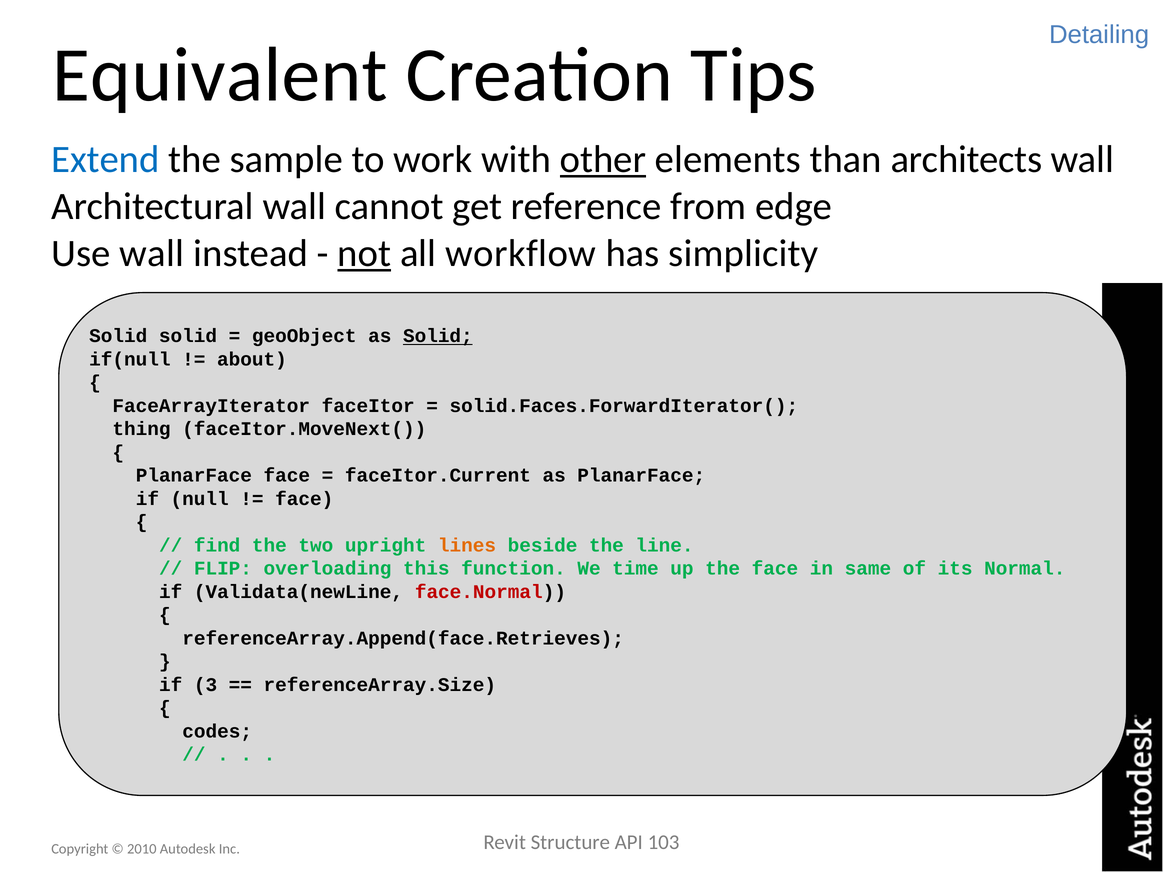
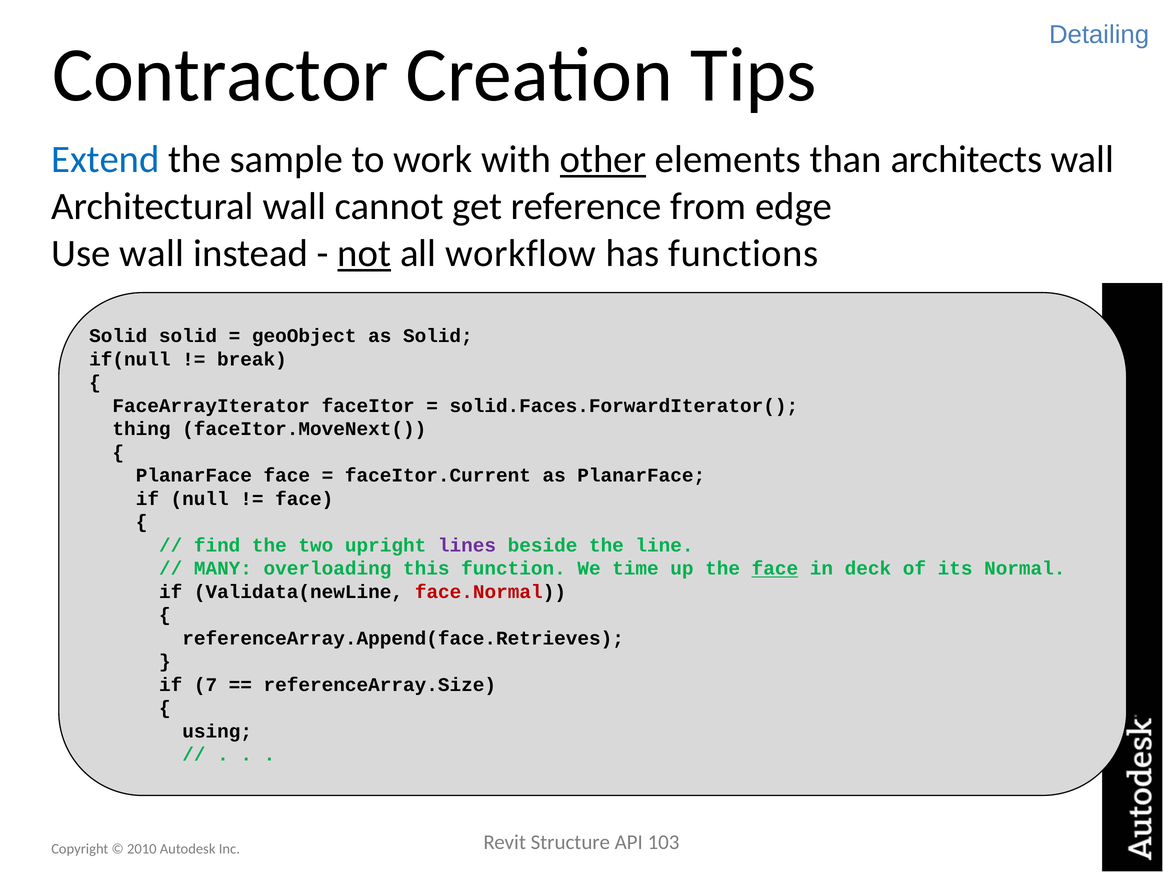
Equivalent: Equivalent -> Contractor
simplicity: simplicity -> functions
Solid at (438, 336) underline: present -> none
about: about -> break
lines colour: orange -> purple
FLIP: FLIP -> MANY
face at (775, 569) underline: none -> present
same: same -> deck
3: 3 -> 7
codes: codes -> using
